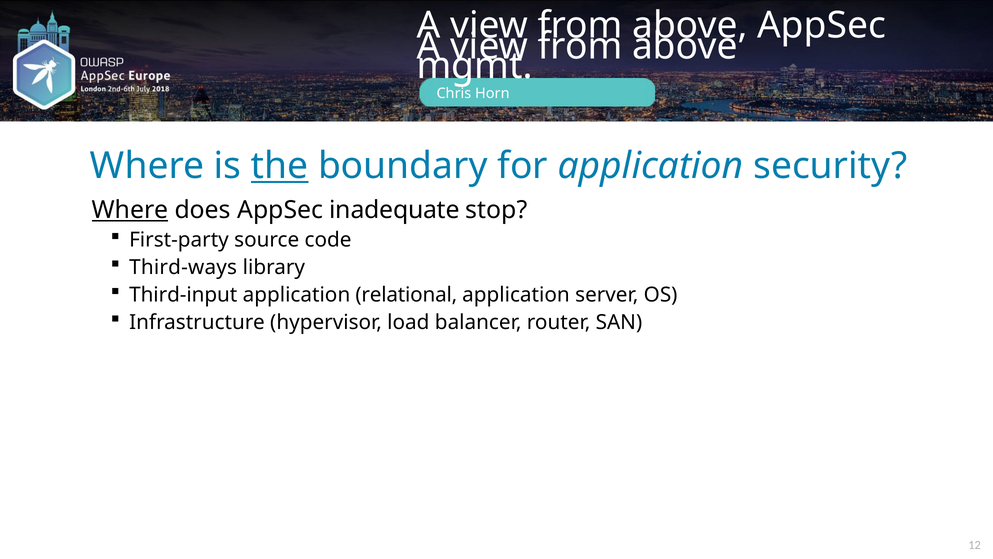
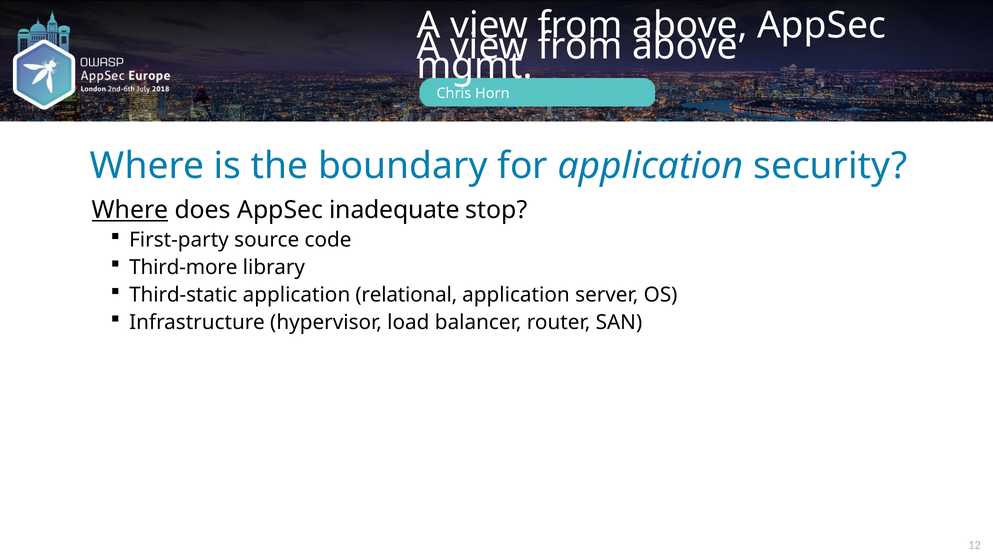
the underline: present -> none
Third-ways: Third-ways -> Third-more
Third-input: Third-input -> Third-static
